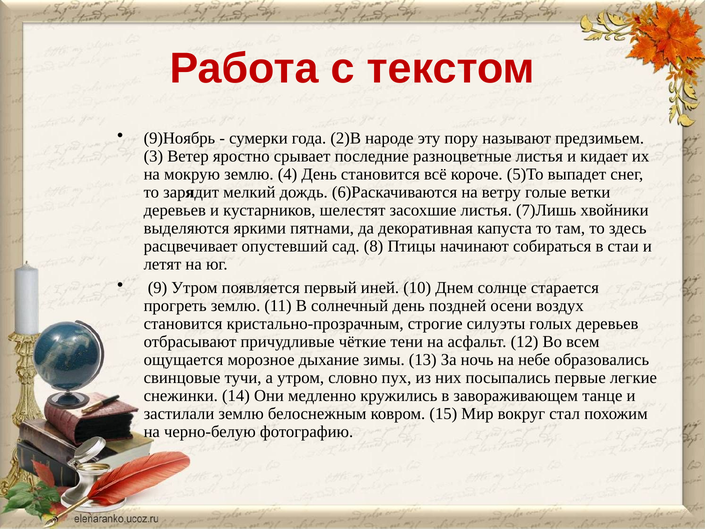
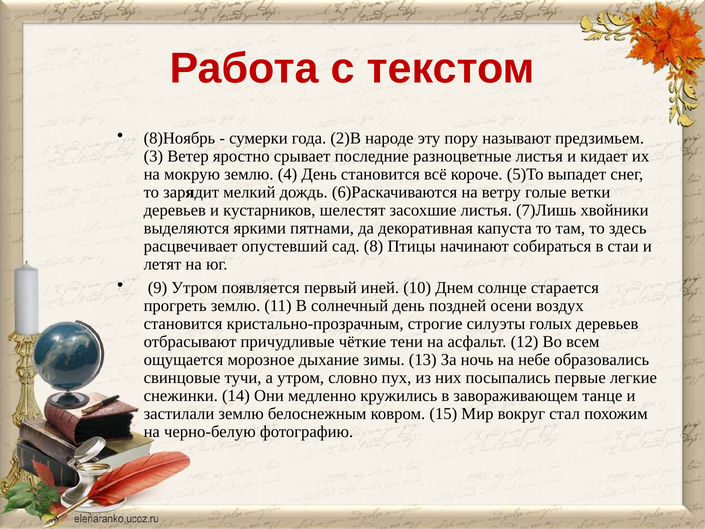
9)Ноябрь: 9)Ноябрь -> 8)Ноябрь
